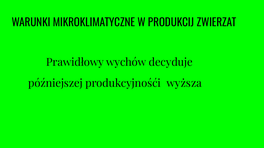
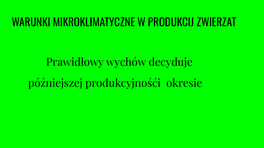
wyższa: wyższa -> okresie
